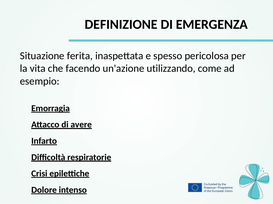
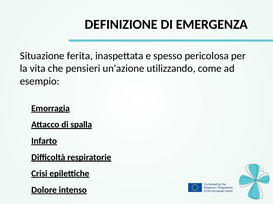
facendo: facendo -> pensieri
avere: avere -> spalla
